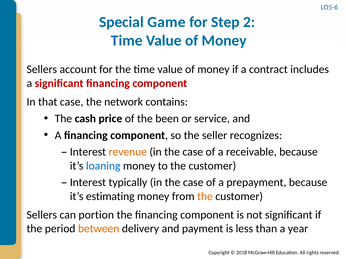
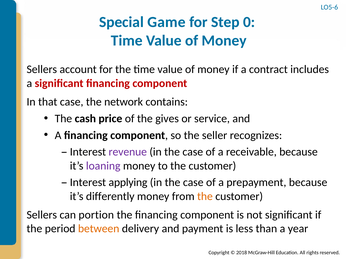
2: 2 -> 0
been: been -> gives
revenue colour: orange -> purple
loaning colour: blue -> purple
typically: typically -> applying
estimating: estimating -> differently
